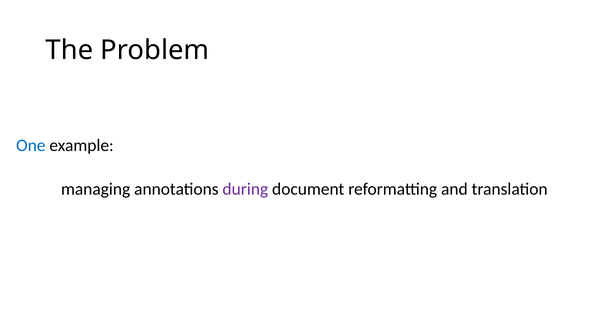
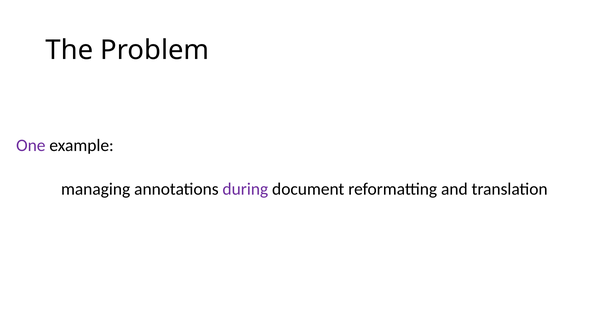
One colour: blue -> purple
